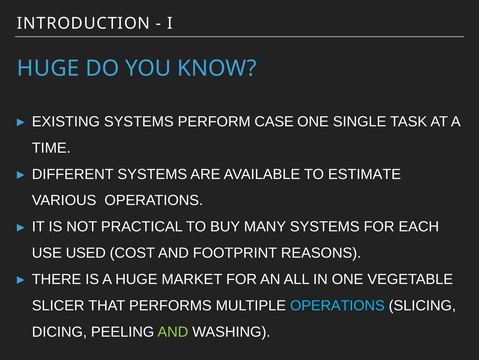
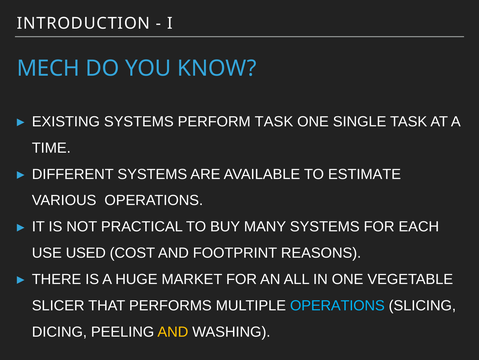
HUGE at (48, 68): HUGE -> MECH
PERFORM CASE: CASE -> TASK
AND at (173, 331) colour: light green -> yellow
